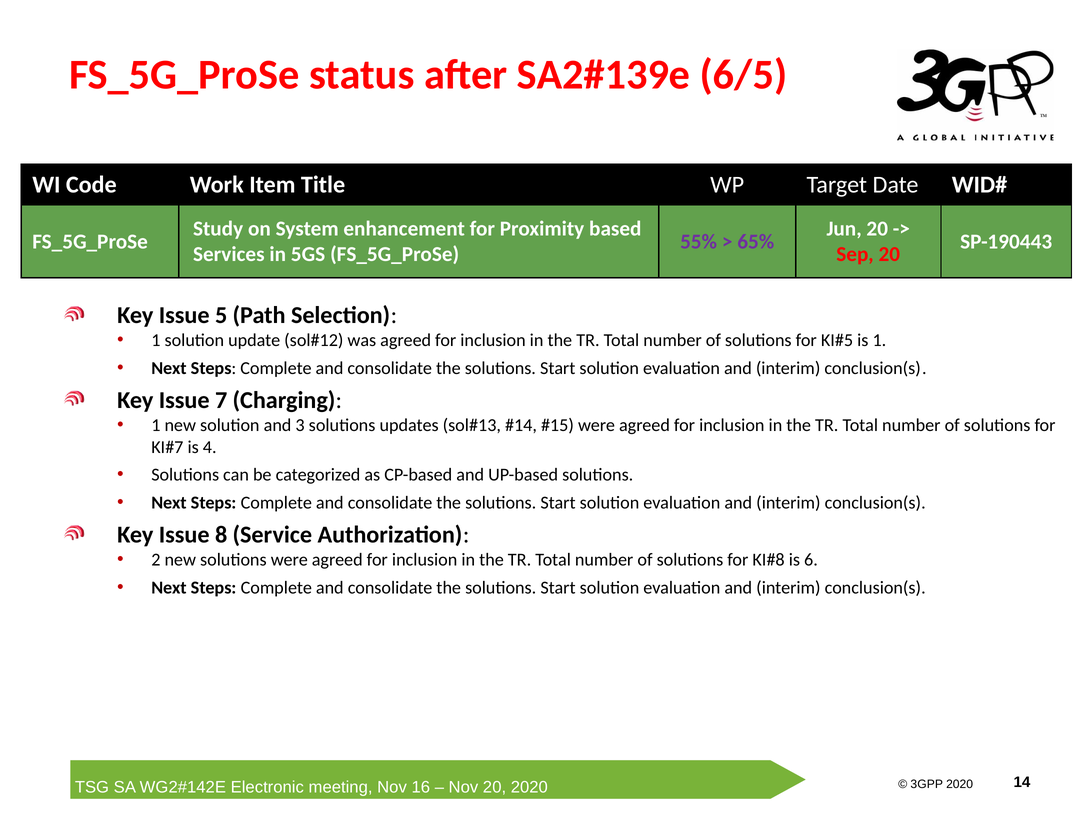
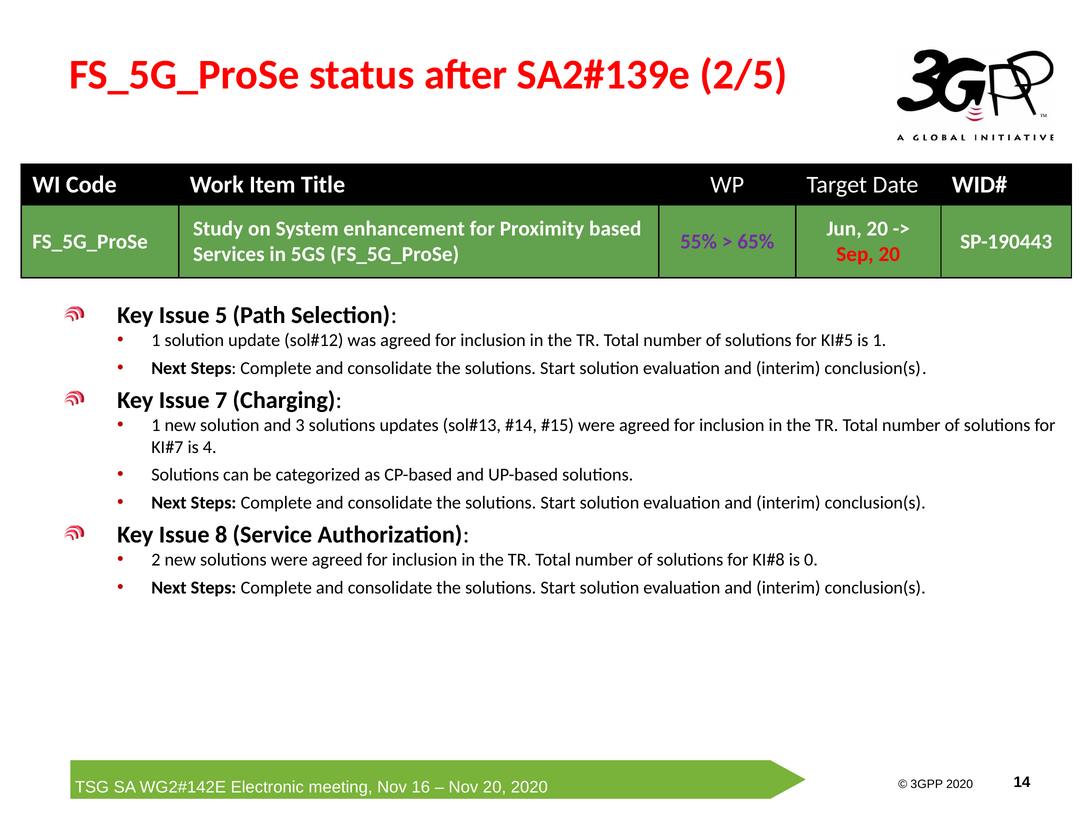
6/5: 6/5 -> 2/5
6: 6 -> 0
